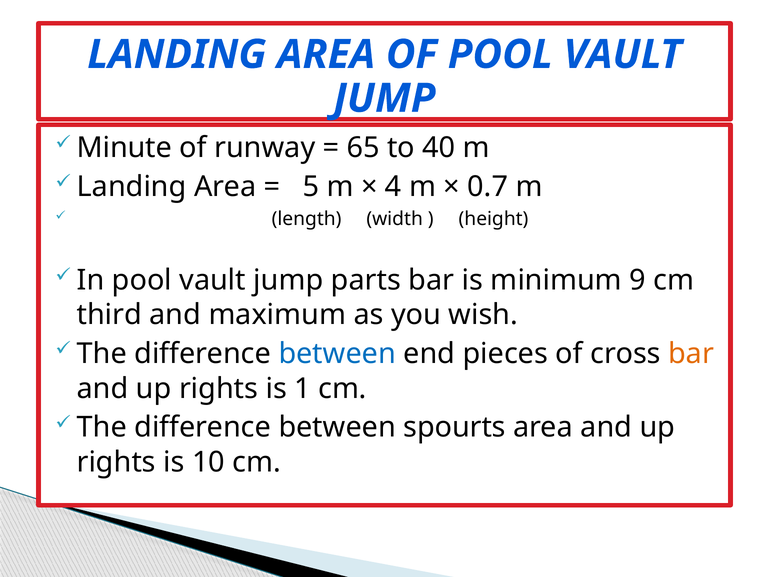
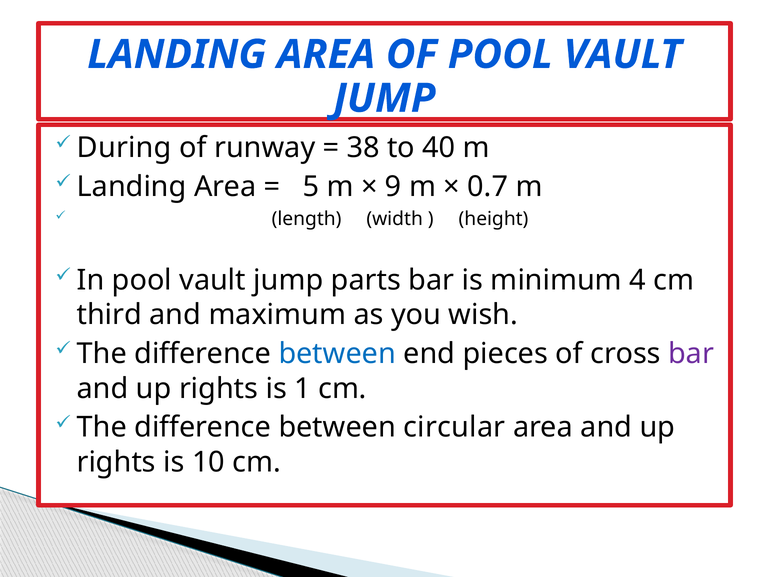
Minute: Minute -> During
65: 65 -> 38
4: 4 -> 9
9: 9 -> 4
bar at (691, 354) colour: orange -> purple
spourts: spourts -> circular
